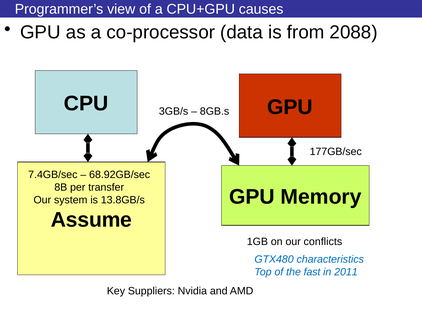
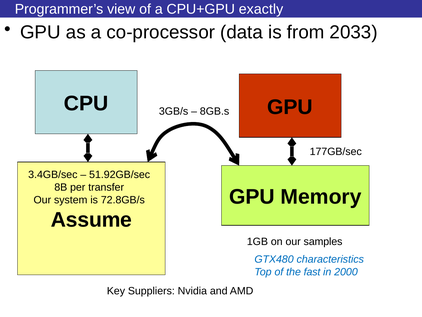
causes: causes -> exactly
2088: 2088 -> 2033
7.4GB/sec: 7.4GB/sec -> 3.4GB/sec
68.92GB/sec: 68.92GB/sec -> 51.92GB/sec
13.8GB/s: 13.8GB/s -> 72.8GB/s
conflicts: conflicts -> samples
2011: 2011 -> 2000
